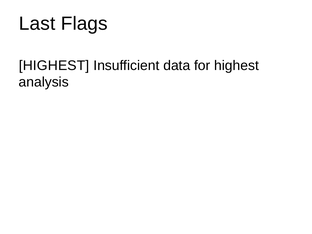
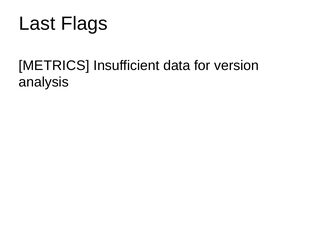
HIGHEST at (54, 65): HIGHEST -> METRICS
for highest: highest -> version
